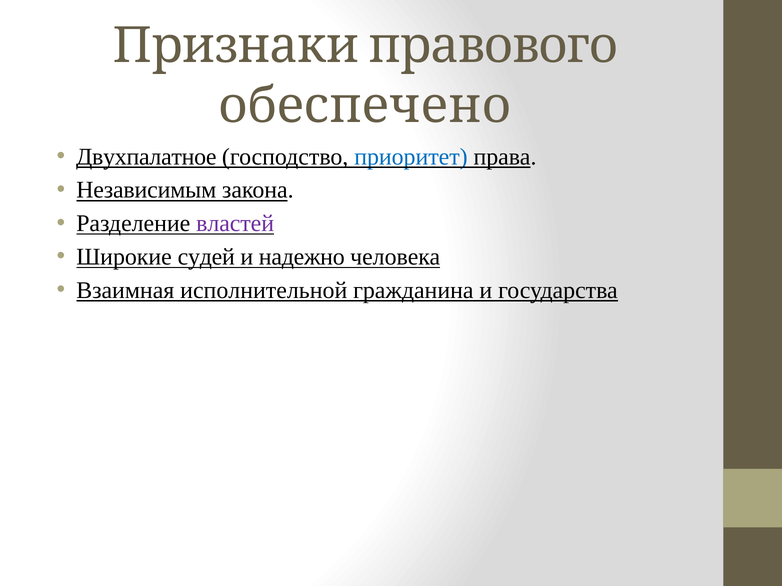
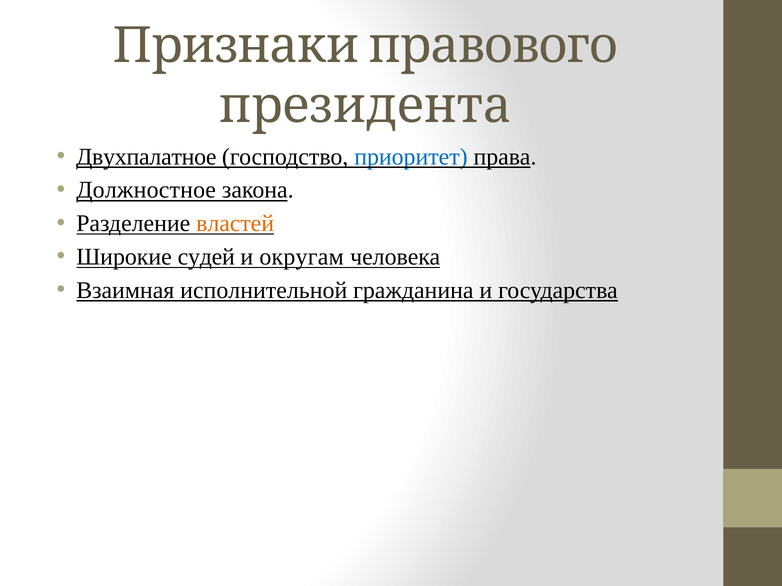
обеспечено: обеспечено -> президента
Независимым: Независимым -> Должностное
властей colour: purple -> orange
надежно: надежно -> округам
